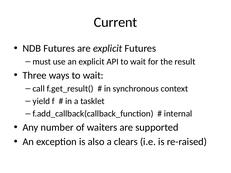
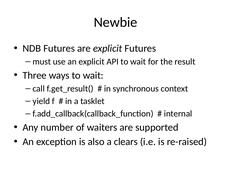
Current: Current -> Newbie
